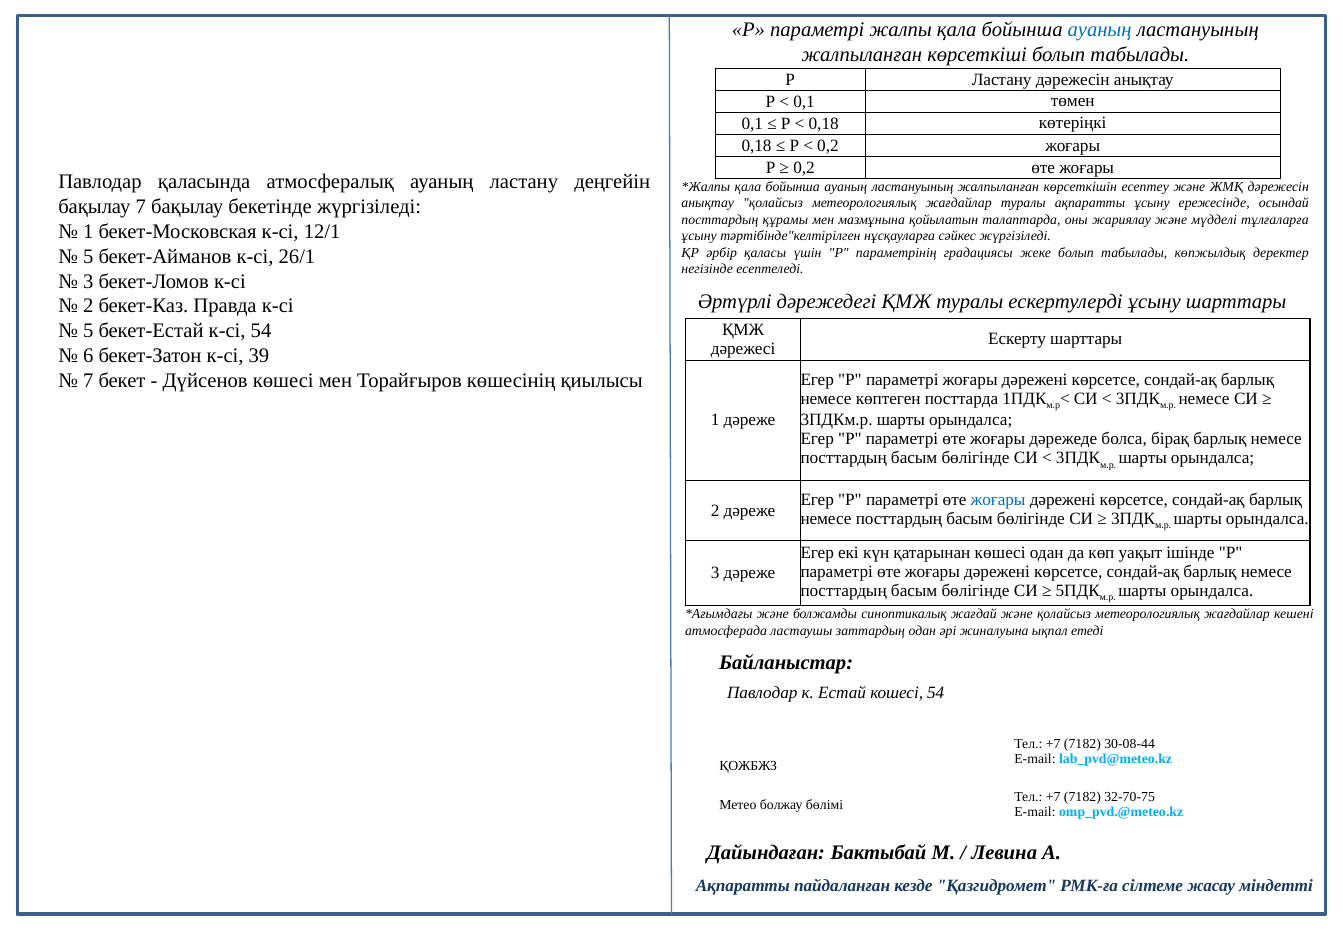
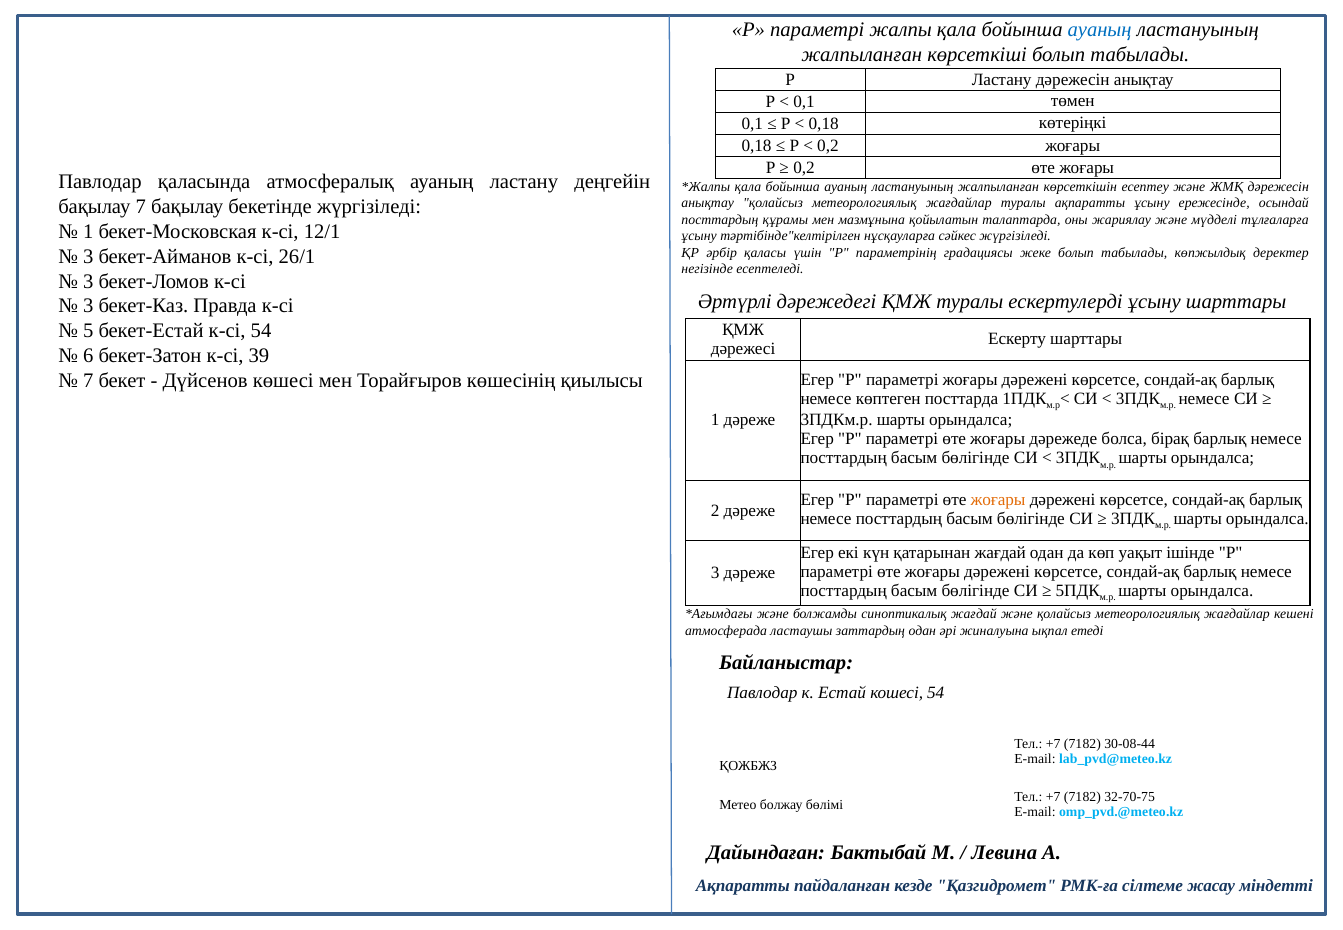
5 at (88, 256): 5 -> 3
2 at (88, 306): 2 -> 3
жоғары at (998, 499) colour: blue -> orange
қатарынан көшесі: көшесі -> жағдай
